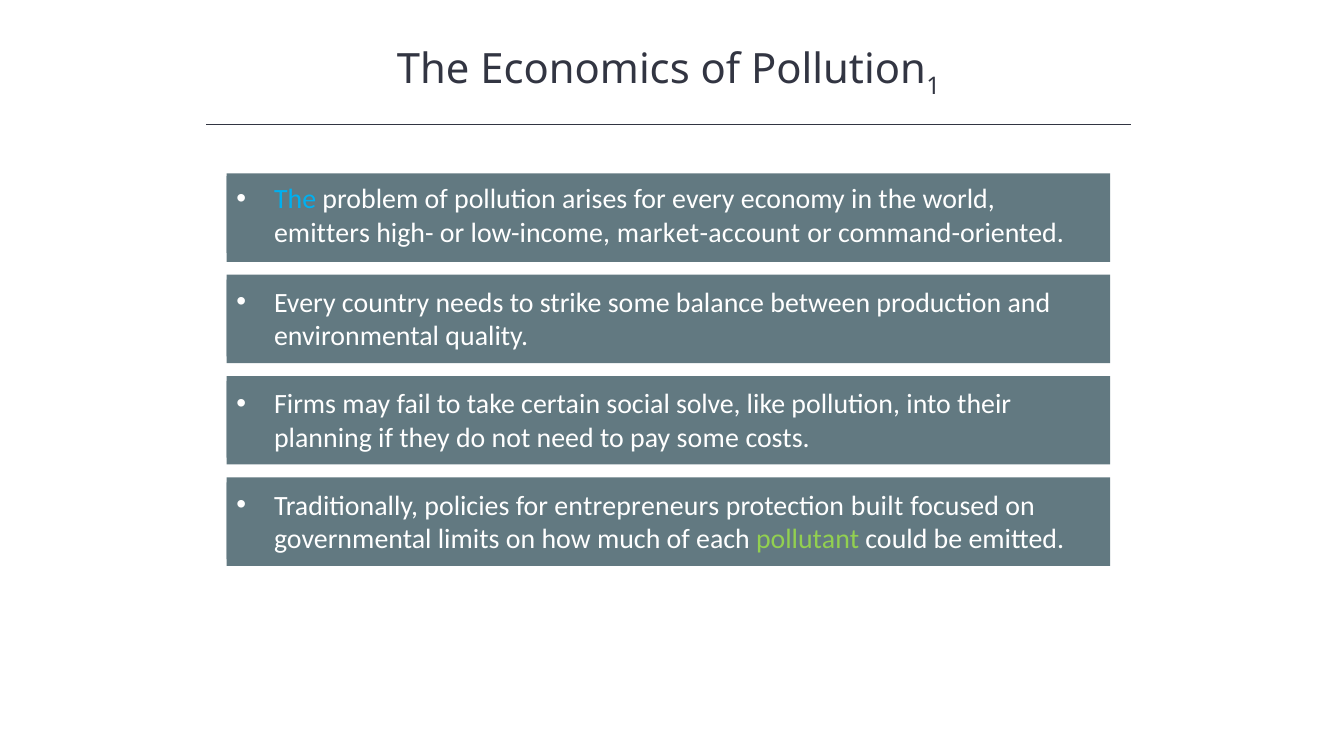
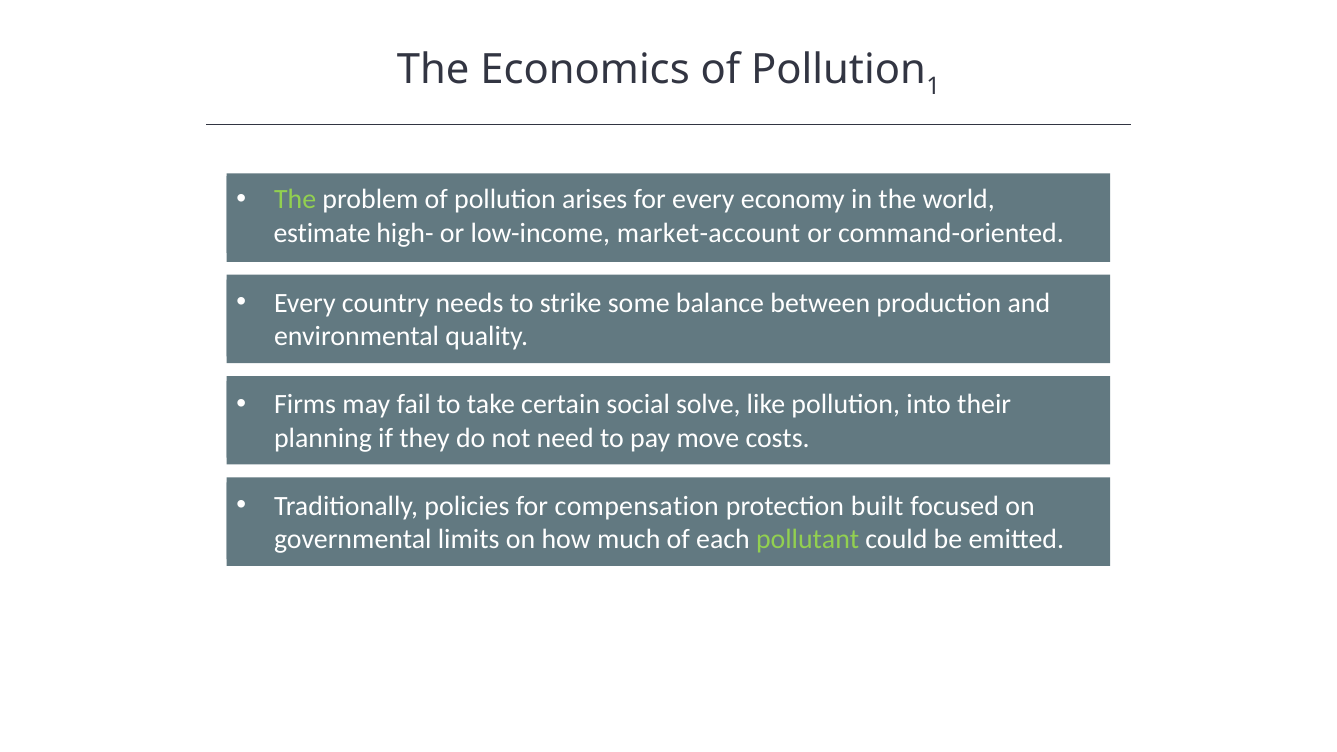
The at (295, 200) colour: light blue -> light green
emitters: emitters -> estimate
pay some: some -> move
entrepreneurs: entrepreneurs -> compensation
